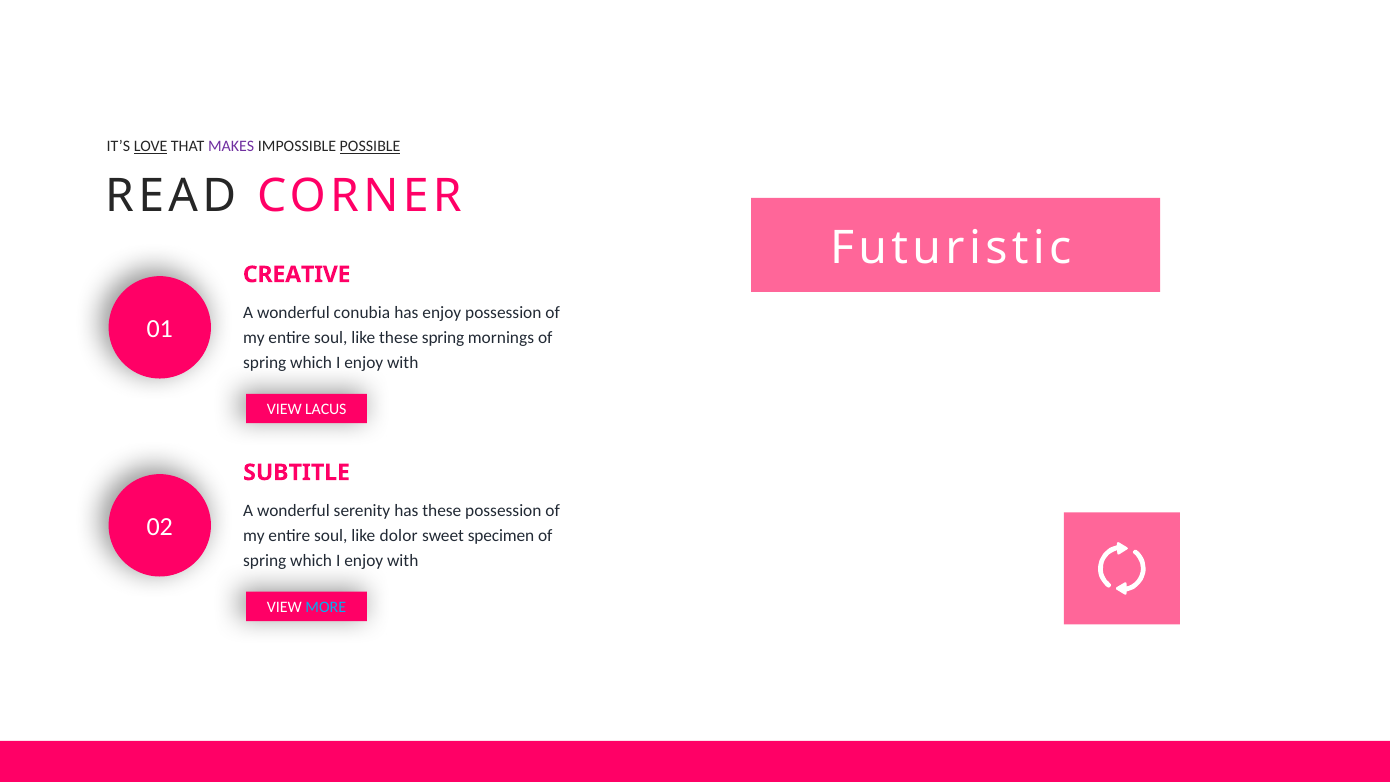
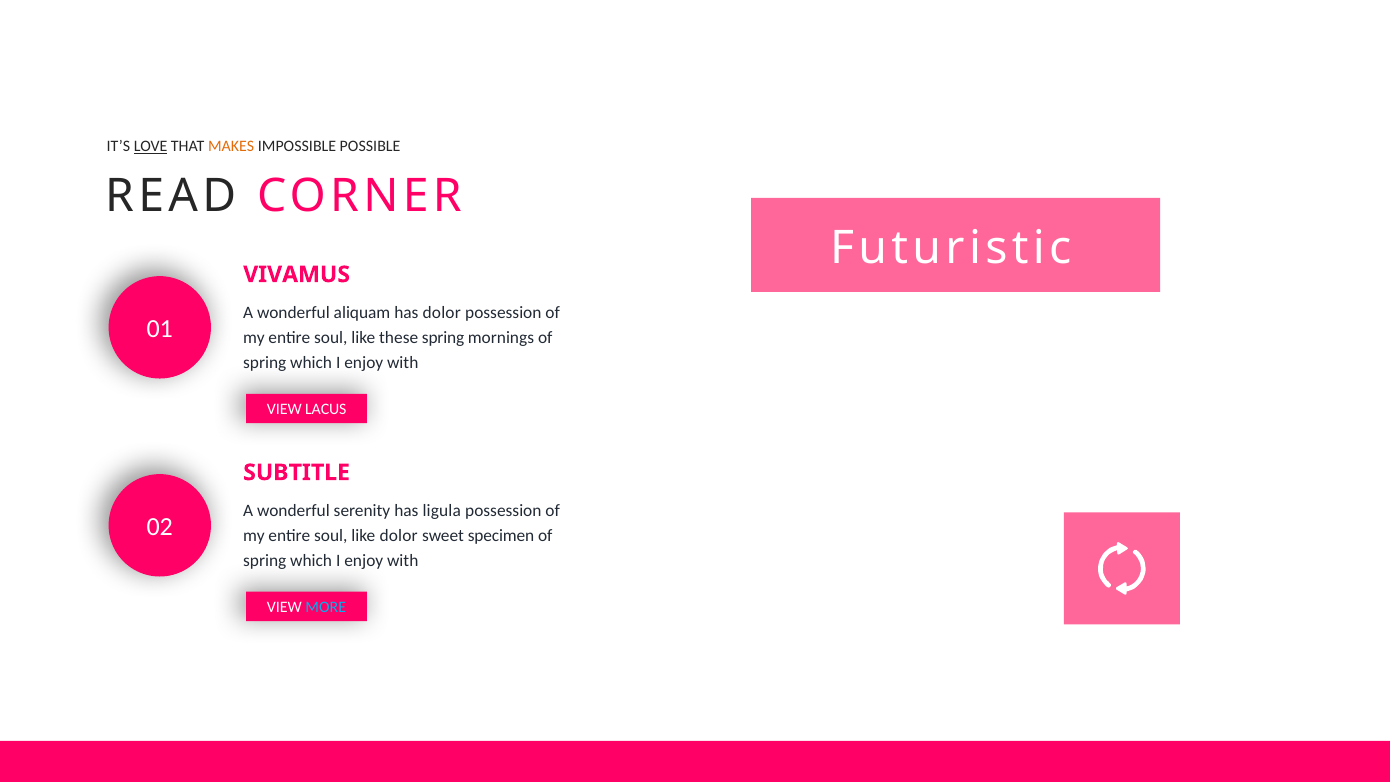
MAKES colour: purple -> orange
POSSIBLE underline: present -> none
CREATIVE: CREATIVE -> VIVAMUS
conubia: conubia -> aliquam
has enjoy: enjoy -> dolor
has these: these -> ligula
